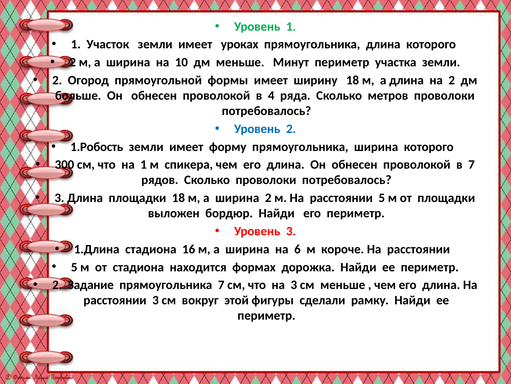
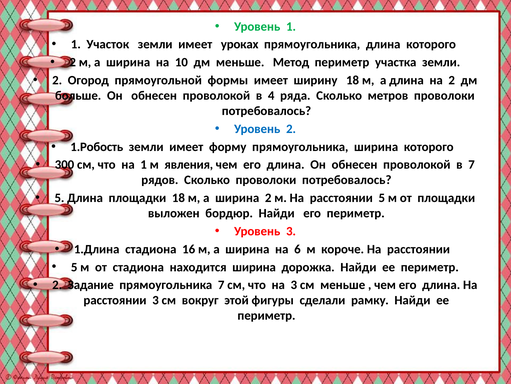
Минут: Минут -> Метод
спикера: спикера -> явления
3 at (59, 198): 3 -> 5
находится формах: формах -> ширина
